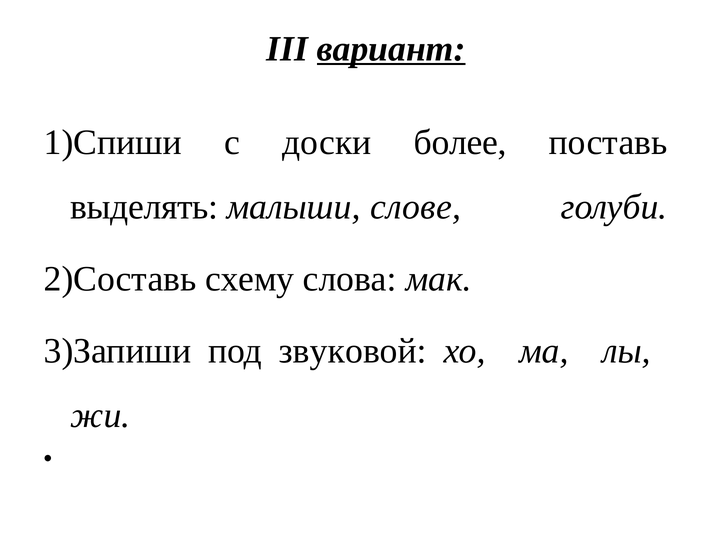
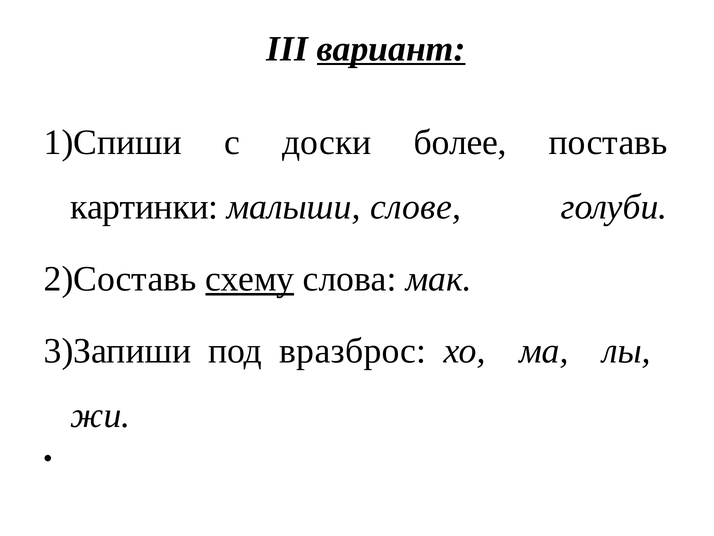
выделять: выделять -> картинки
схему underline: none -> present
звуковой: звуковой -> вразброс
